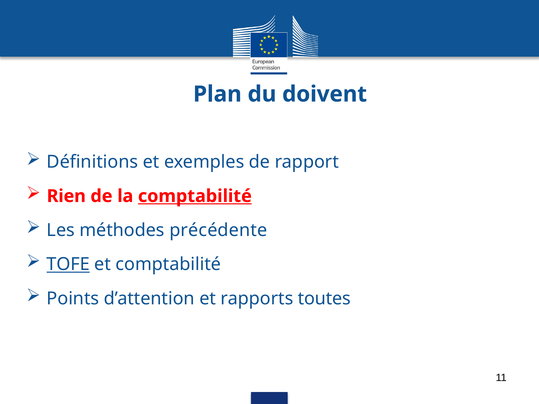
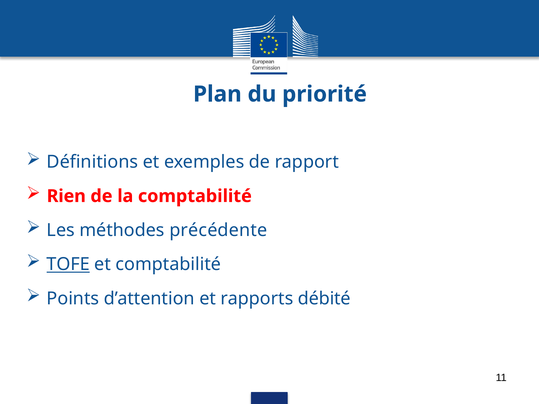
doivent: doivent -> priorité
comptabilité at (195, 196) underline: present -> none
toutes: toutes -> débité
